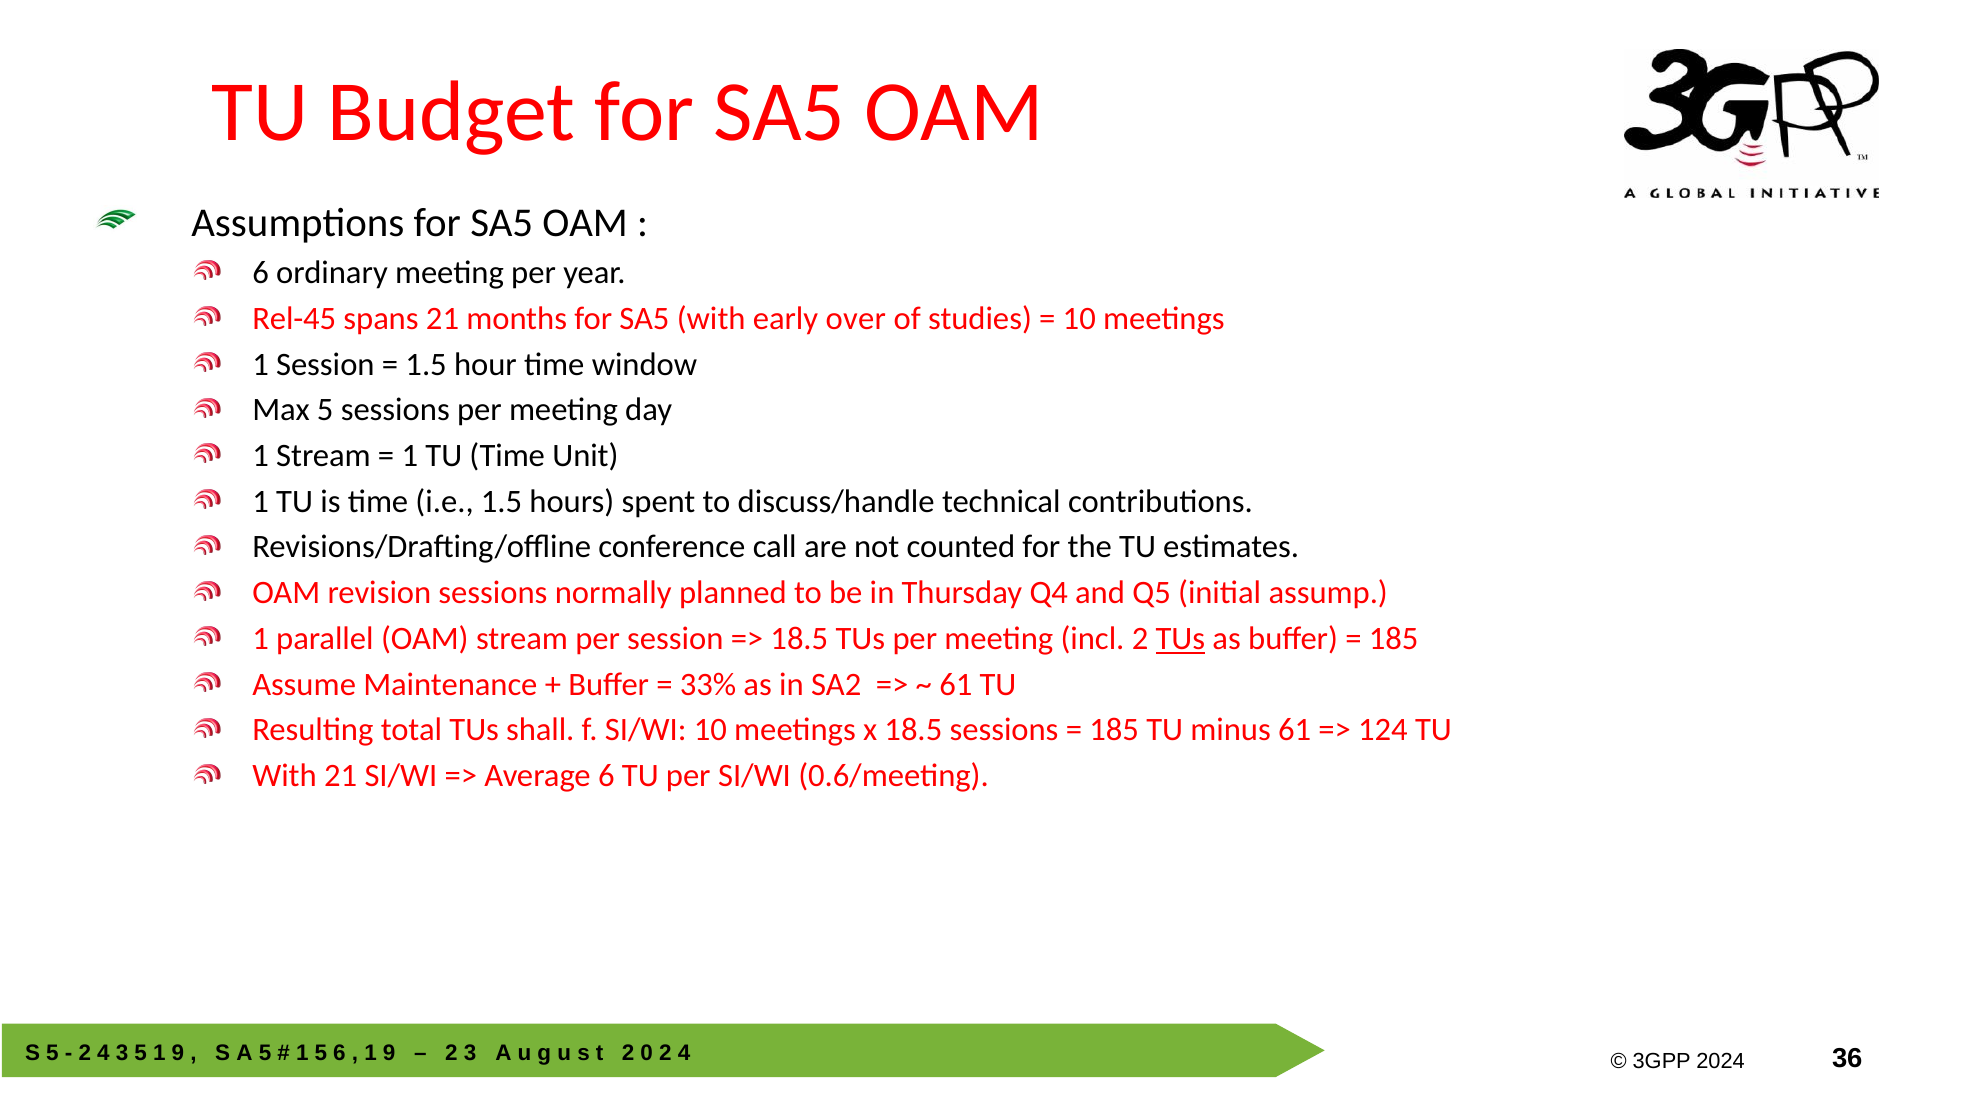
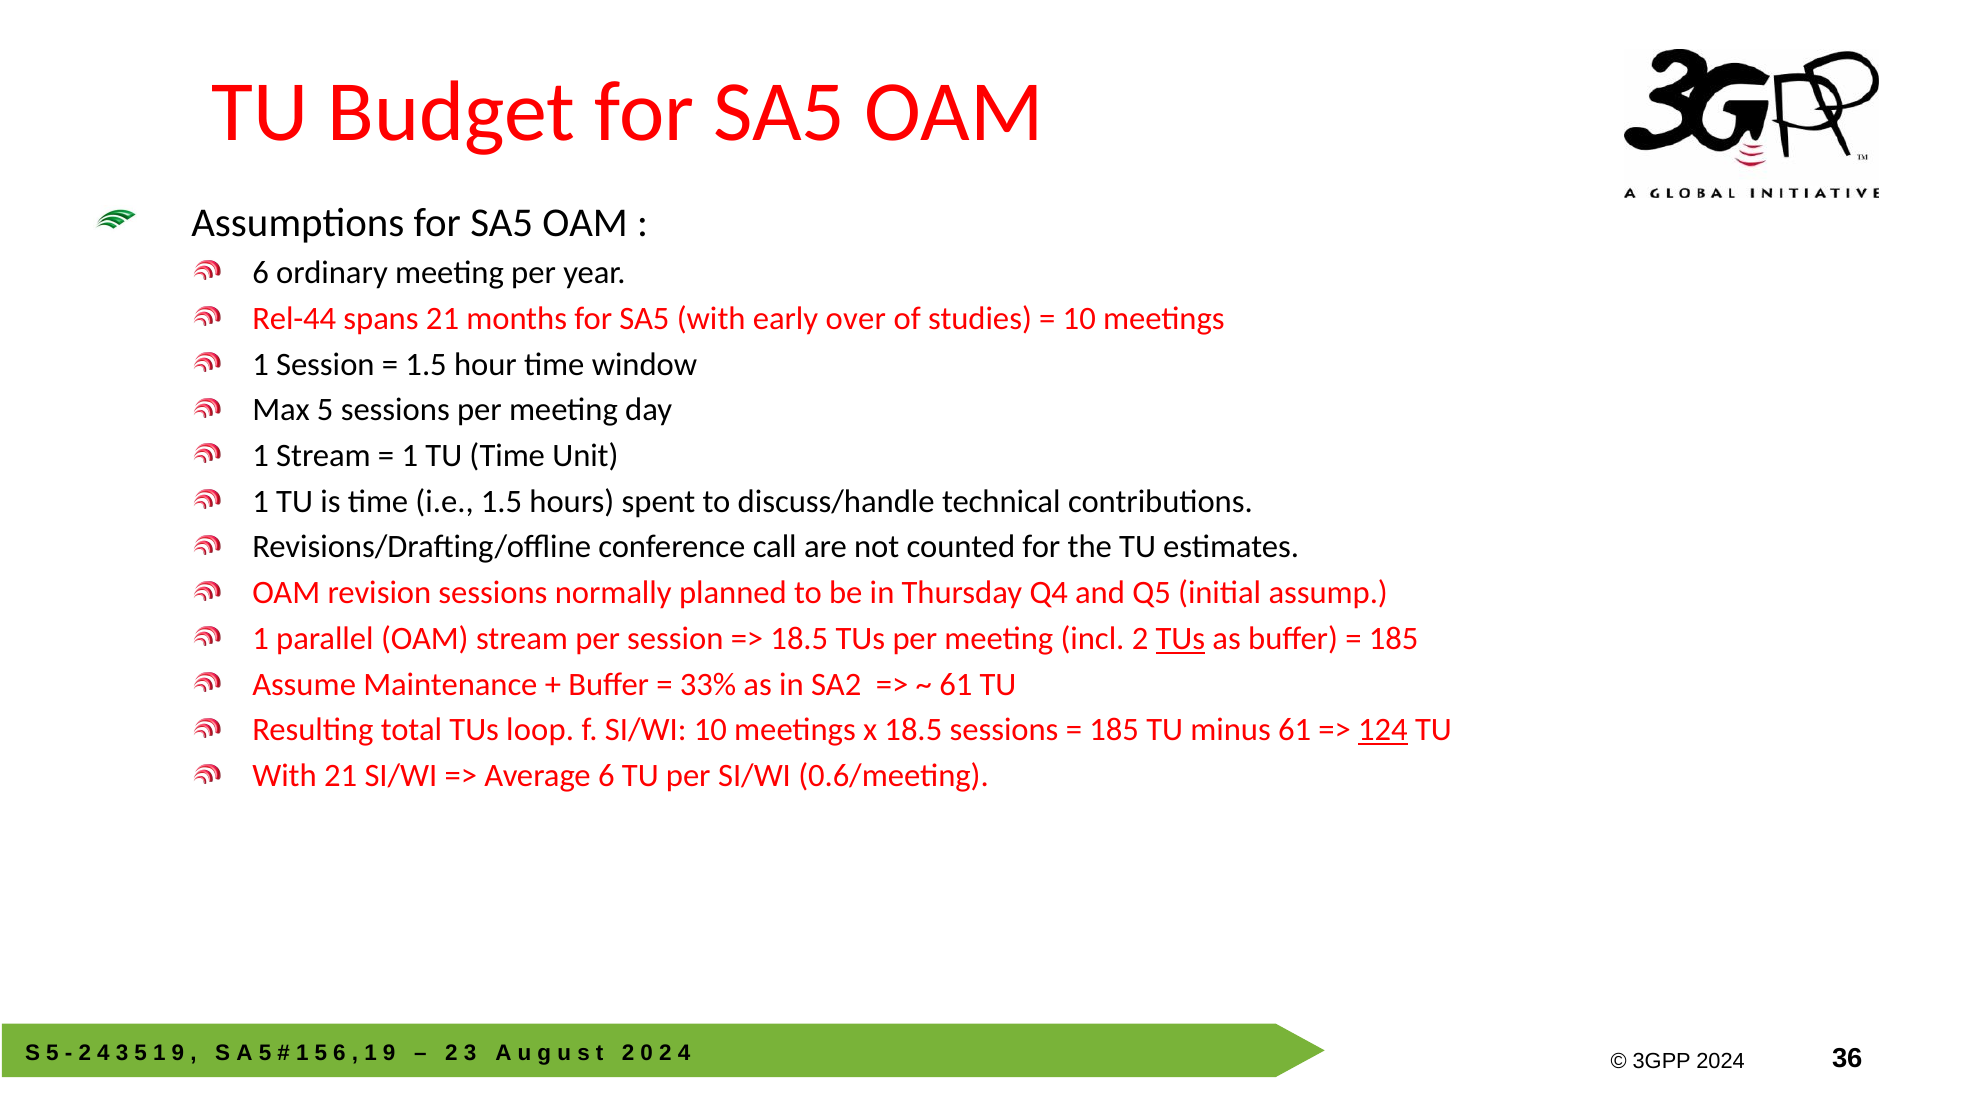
Rel-45: Rel-45 -> Rel-44
shall: shall -> loop
124 underline: none -> present
